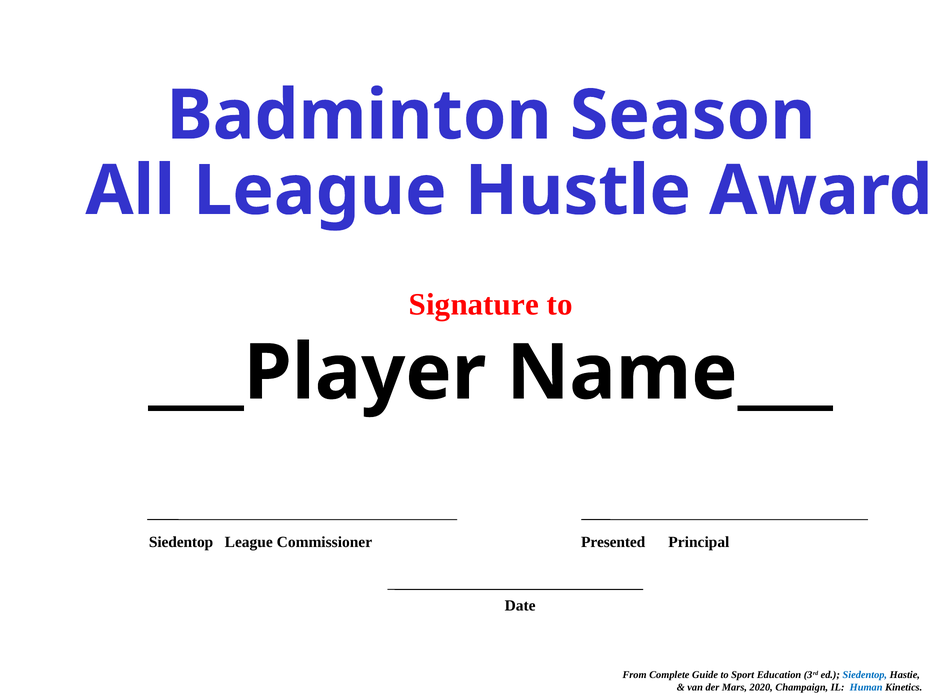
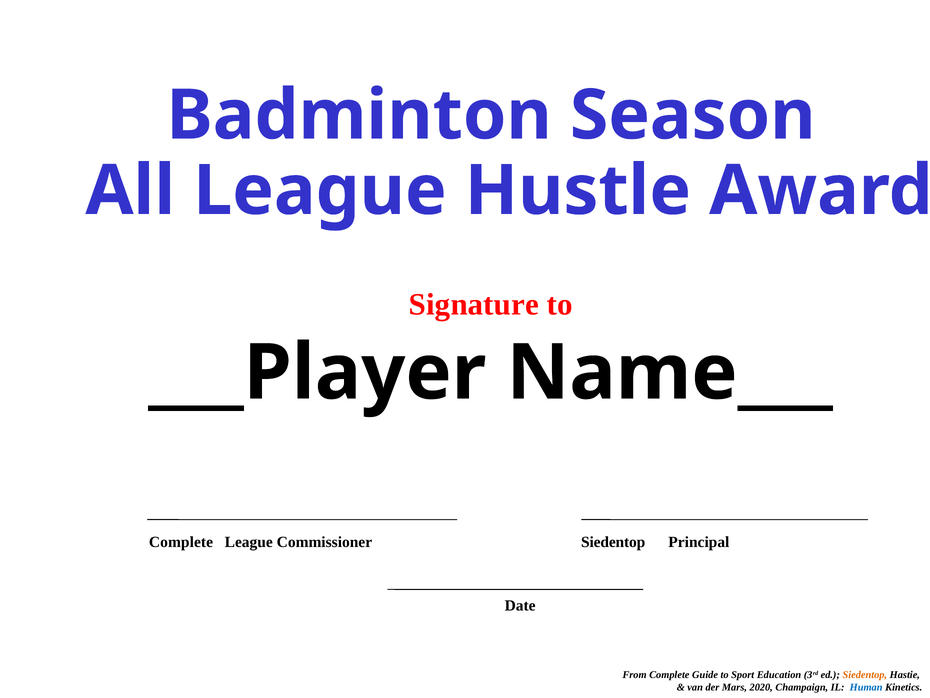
Siedentop at (181, 542): Siedentop -> Complete
Presented at (613, 542): Presented -> Siedentop
Siedentop at (865, 675) colour: blue -> orange
